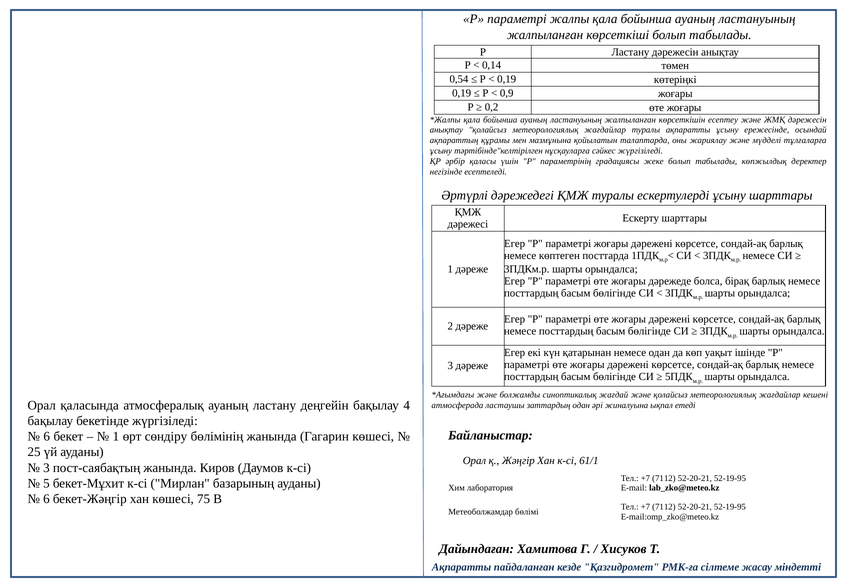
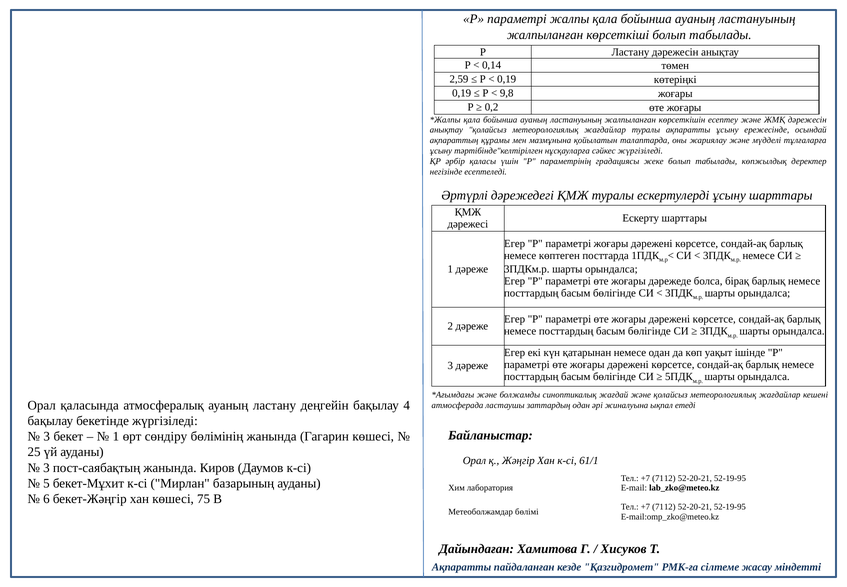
0,54: 0,54 -> 2,59
0,9: 0,9 -> 9,8
6 at (47, 436): 6 -> 3
